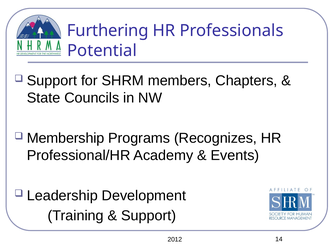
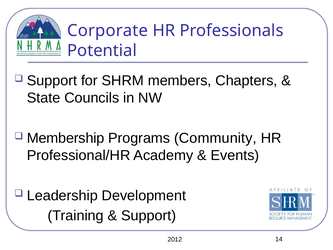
Furthering: Furthering -> Corporate
Recognizes: Recognizes -> Community
